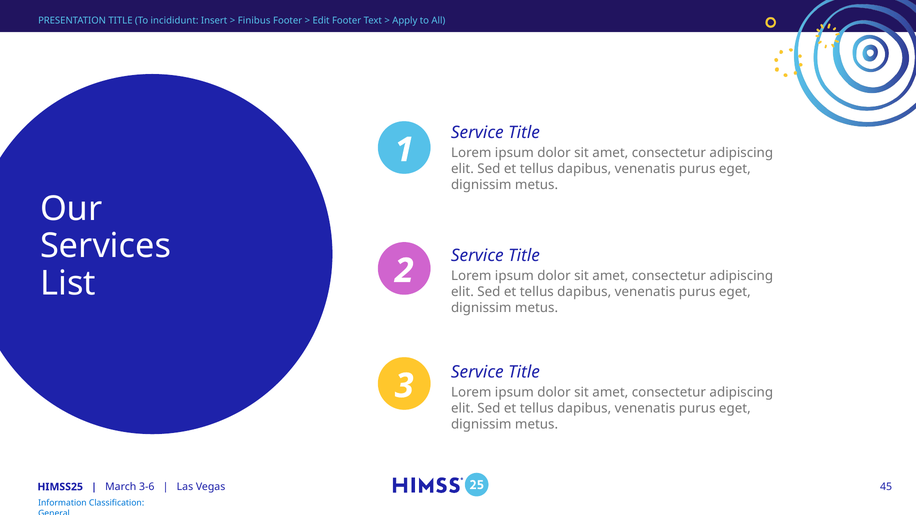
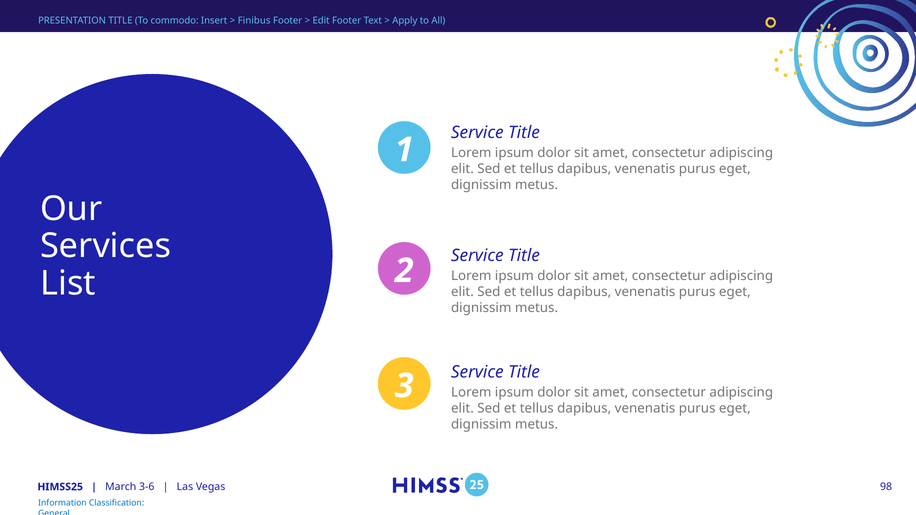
incididunt: incididunt -> commodo
45: 45 -> 98
